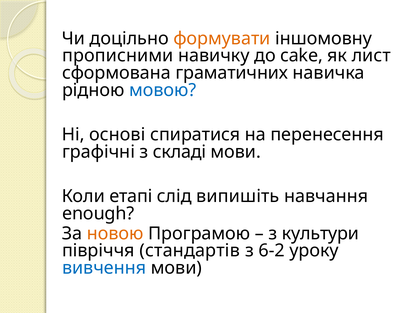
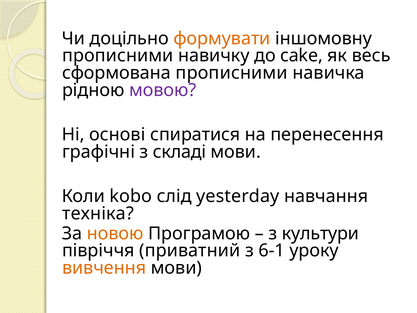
лист: лист -> весь
сформована граматичних: граматичних -> прописними
мовою colour: blue -> purple
етапі: етапі -> kobo
випишіть: випишіть -> yesterday
enough: enough -> техніка
стандартів: стандартів -> приватний
6-2: 6-2 -> 6-1
вивчення colour: blue -> orange
